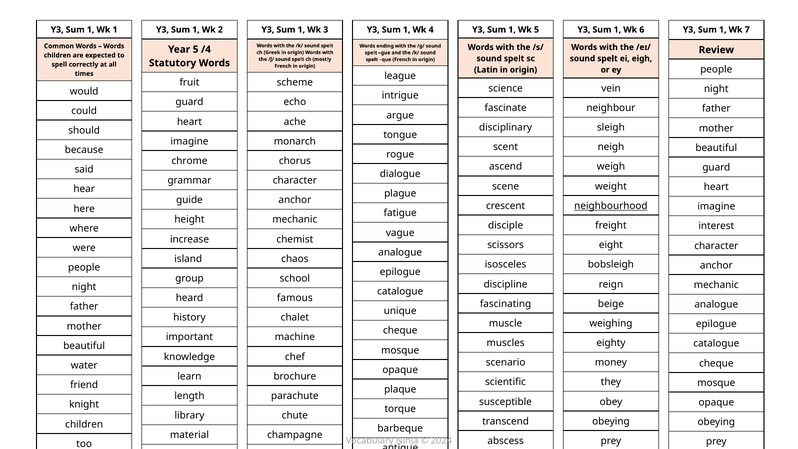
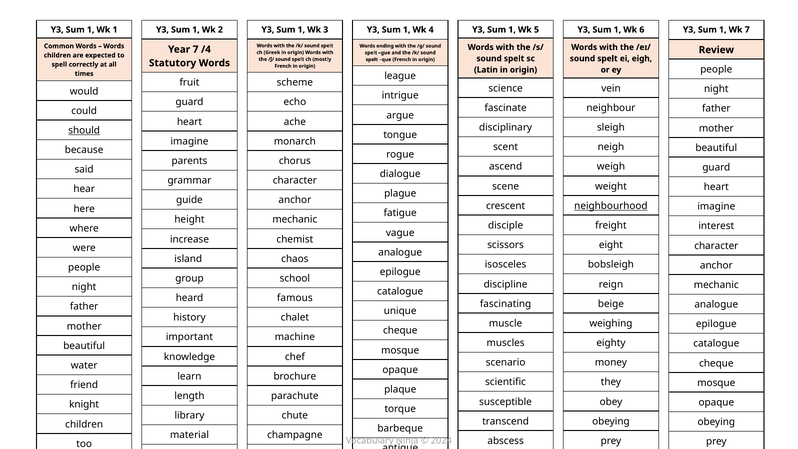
Year 5: 5 -> 7
should underline: none -> present
chrome: chrome -> parents
